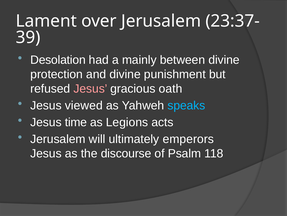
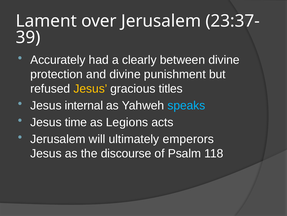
Desolation: Desolation -> Accurately
mainly: mainly -> clearly
Jesus at (90, 88) colour: pink -> yellow
oath: oath -> titles
viewed: viewed -> internal
